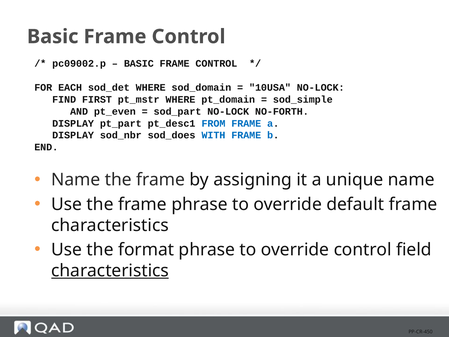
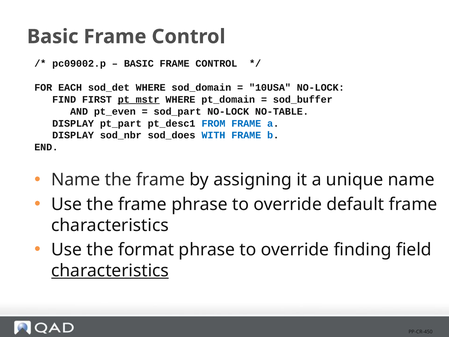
pt_mstr underline: none -> present
sod_simple: sod_simple -> sod_buffer
NO-FORTH: NO-FORTH -> NO-TABLE
override control: control -> finding
